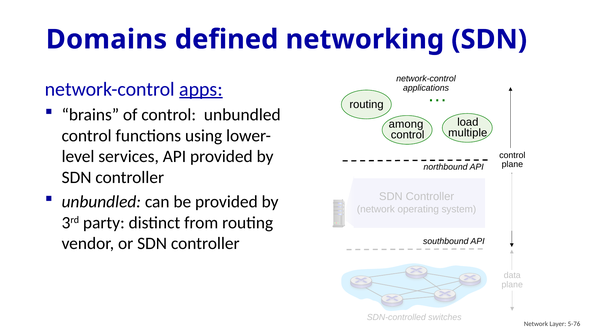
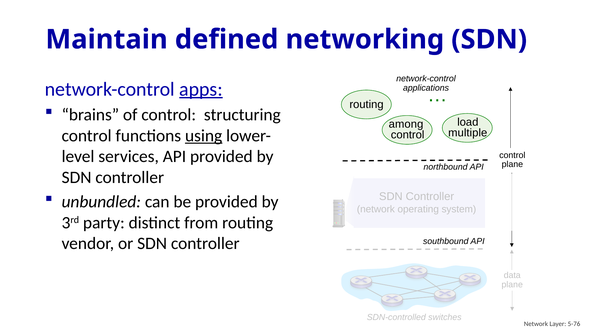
Domains: Domains -> Maintain
control unbundled: unbundled -> structuring
using underline: none -> present
